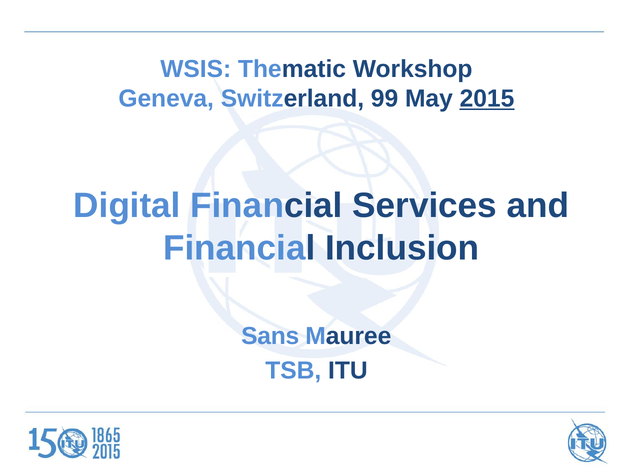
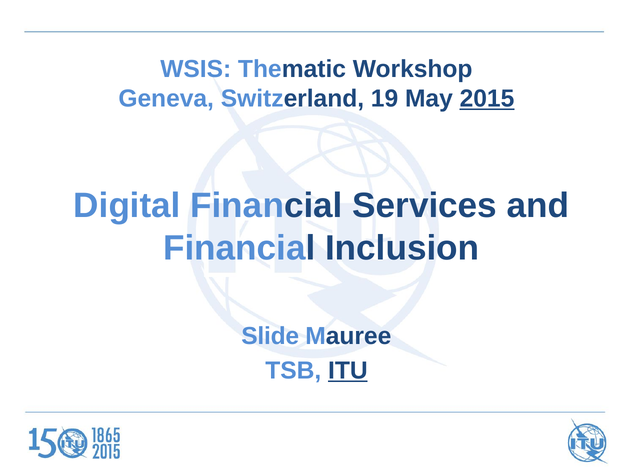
99: 99 -> 19
Sans: Sans -> Slide
ITU underline: none -> present
